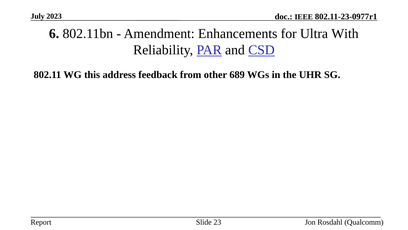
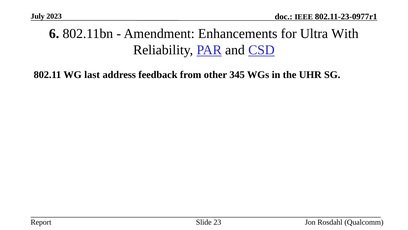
this: this -> last
689: 689 -> 345
